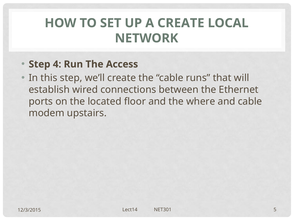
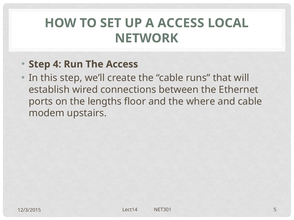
A CREATE: CREATE -> ACCESS
located: located -> lengths
